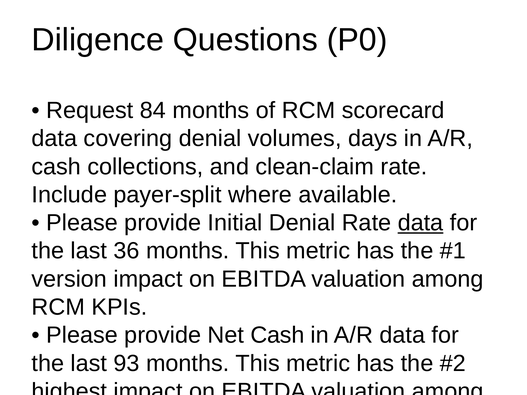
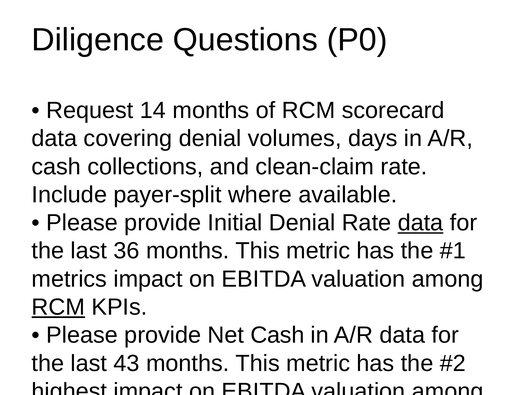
84: 84 -> 14
version: version -> metrics
RCM at (58, 307) underline: none -> present
93: 93 -> 43
